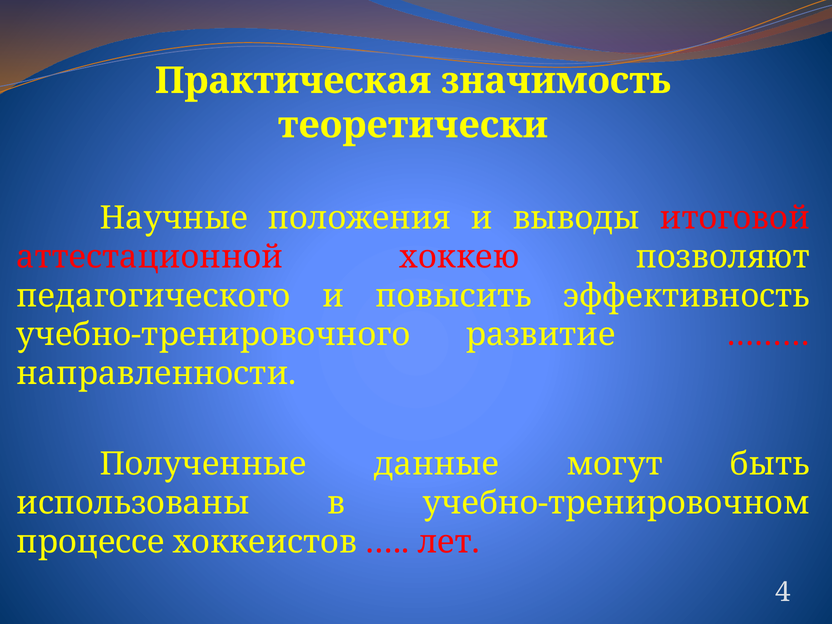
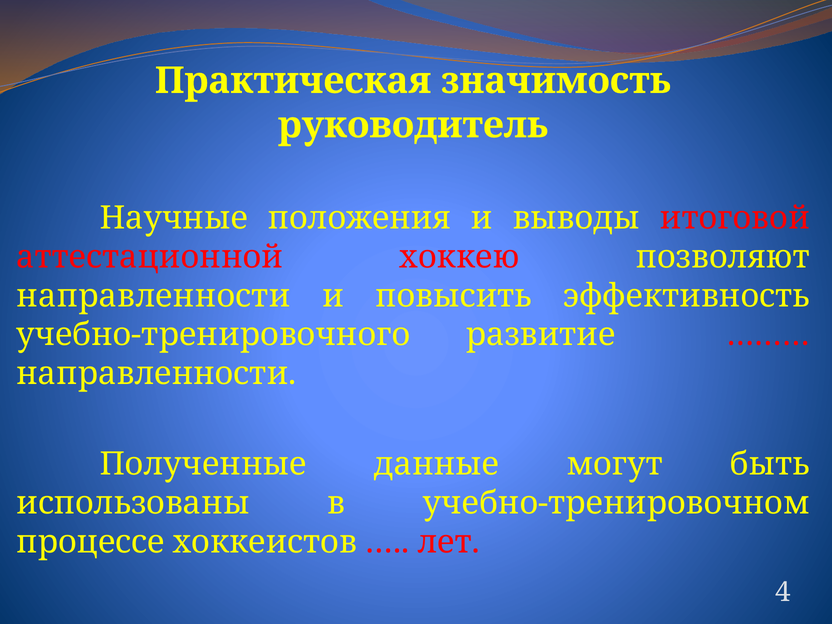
теоретически: теоретически -> руководитель
педагогического at (154, 296): педагогического -> направленности
